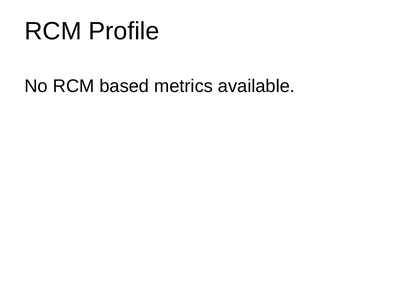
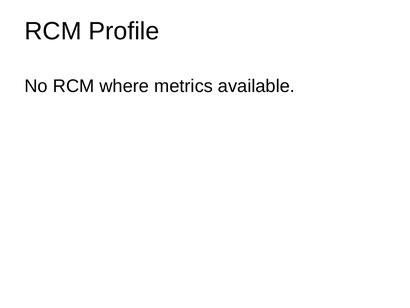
based: based -> where
